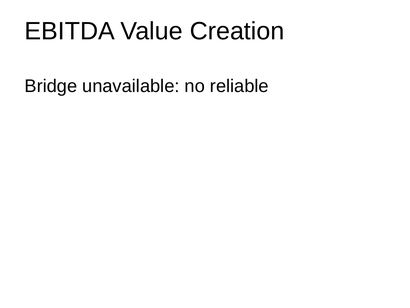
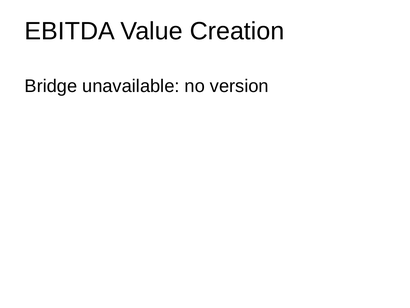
reliable: reliable -> version
